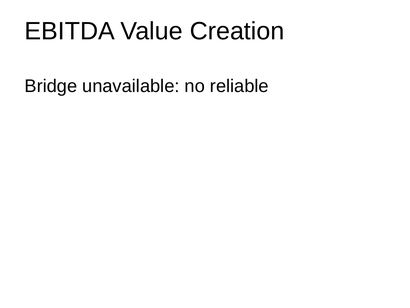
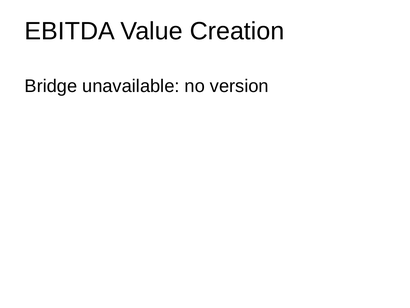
reliable: reliable -> version
